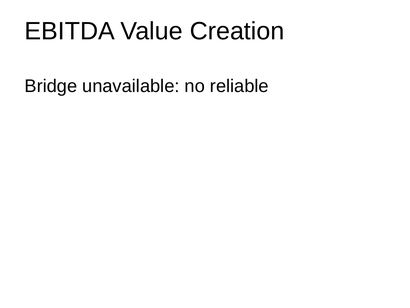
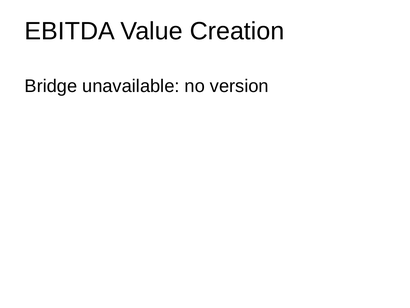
reliable: reliable -> version
